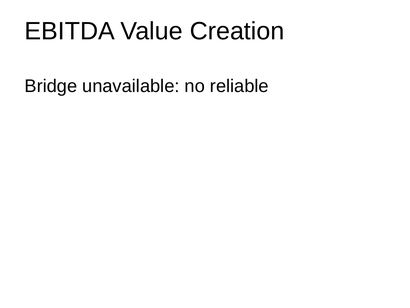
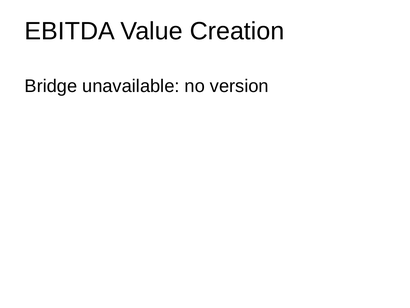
reliable: reliable -> version
